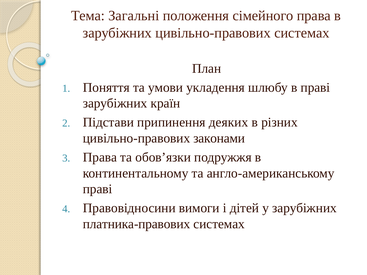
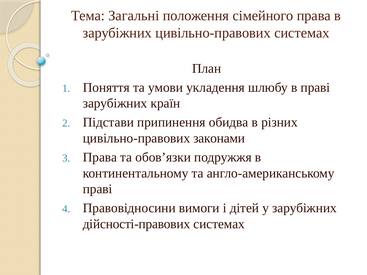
деяких: деяких -> обидва
платника-правових: платника-правових -> дійсності-правових
